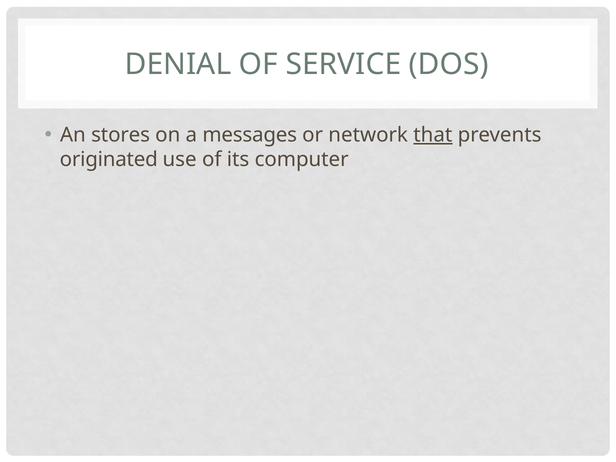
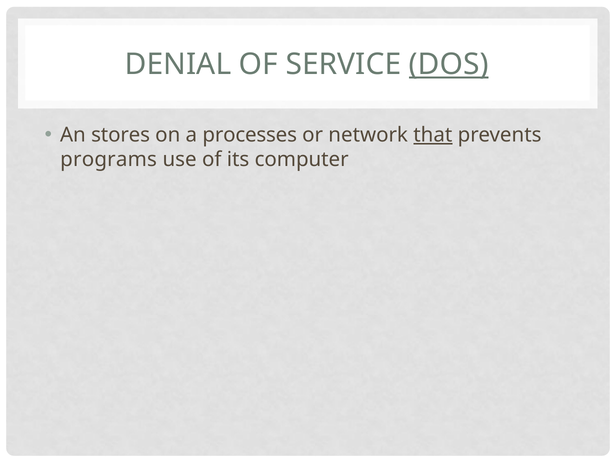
DOS underline: none -> present
messages: messages -> processes
originated: originated -> programs
